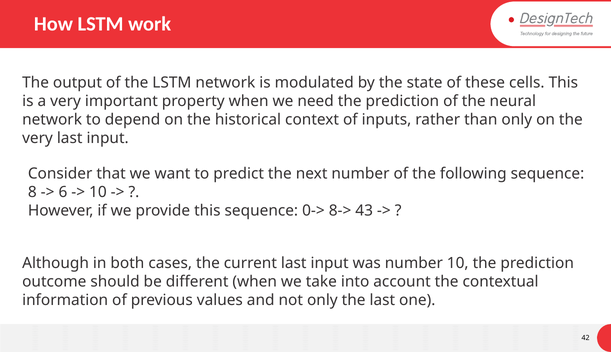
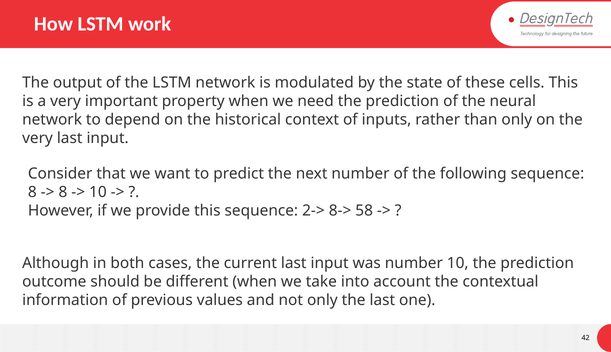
6 at (63, 192): 6 -> 8
0->: 0-> -> 2->
43: 43 -> 58
